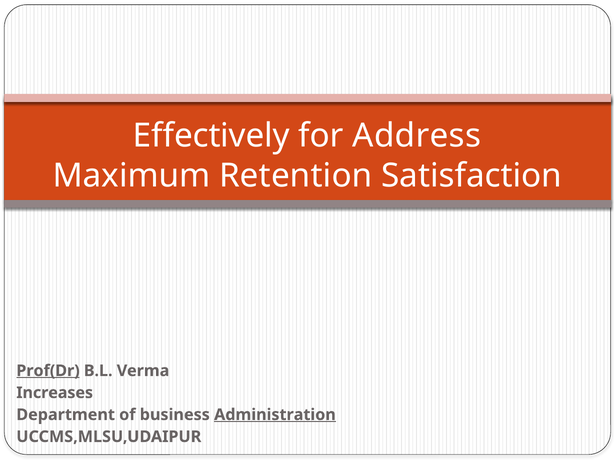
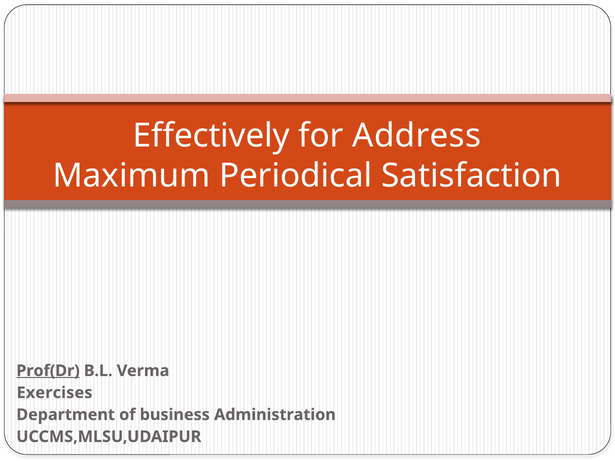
Retention: Retention -> Periodical
Increases: Increases -> Exercises
Administration underline: present -> none
